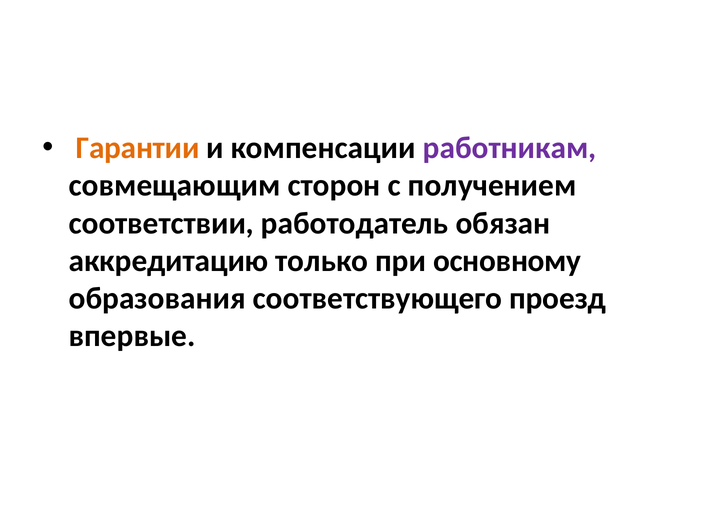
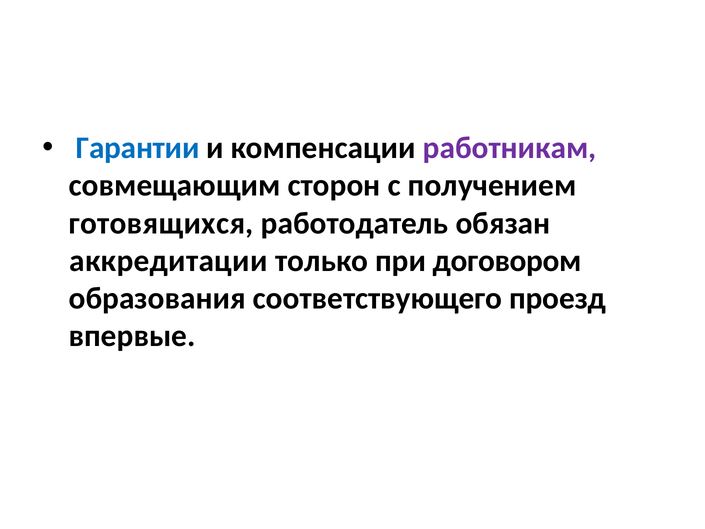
Гарантии colour: orange -> blue
соответствии: соответствии -> готовящихся
аккредитацию: аккредитацию -> аккредитации
основному: основному -> договором
